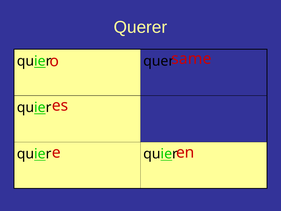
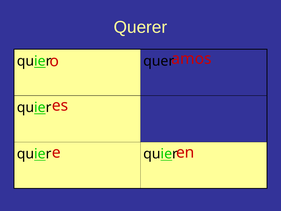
same: same -> amos
